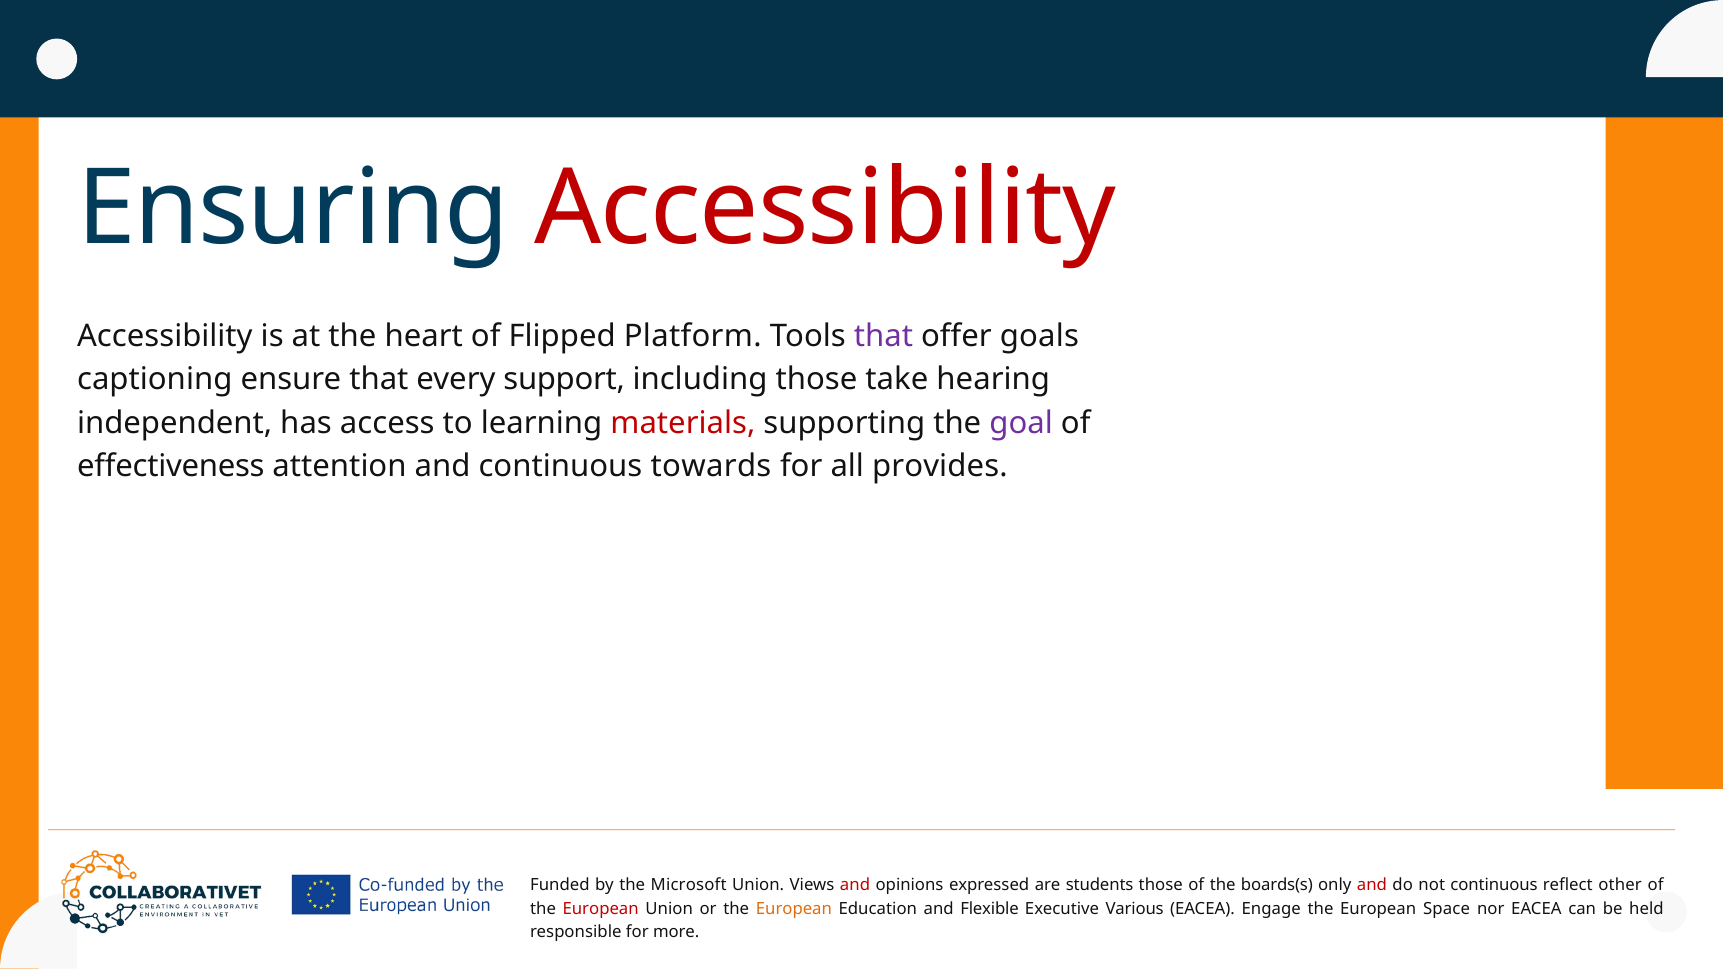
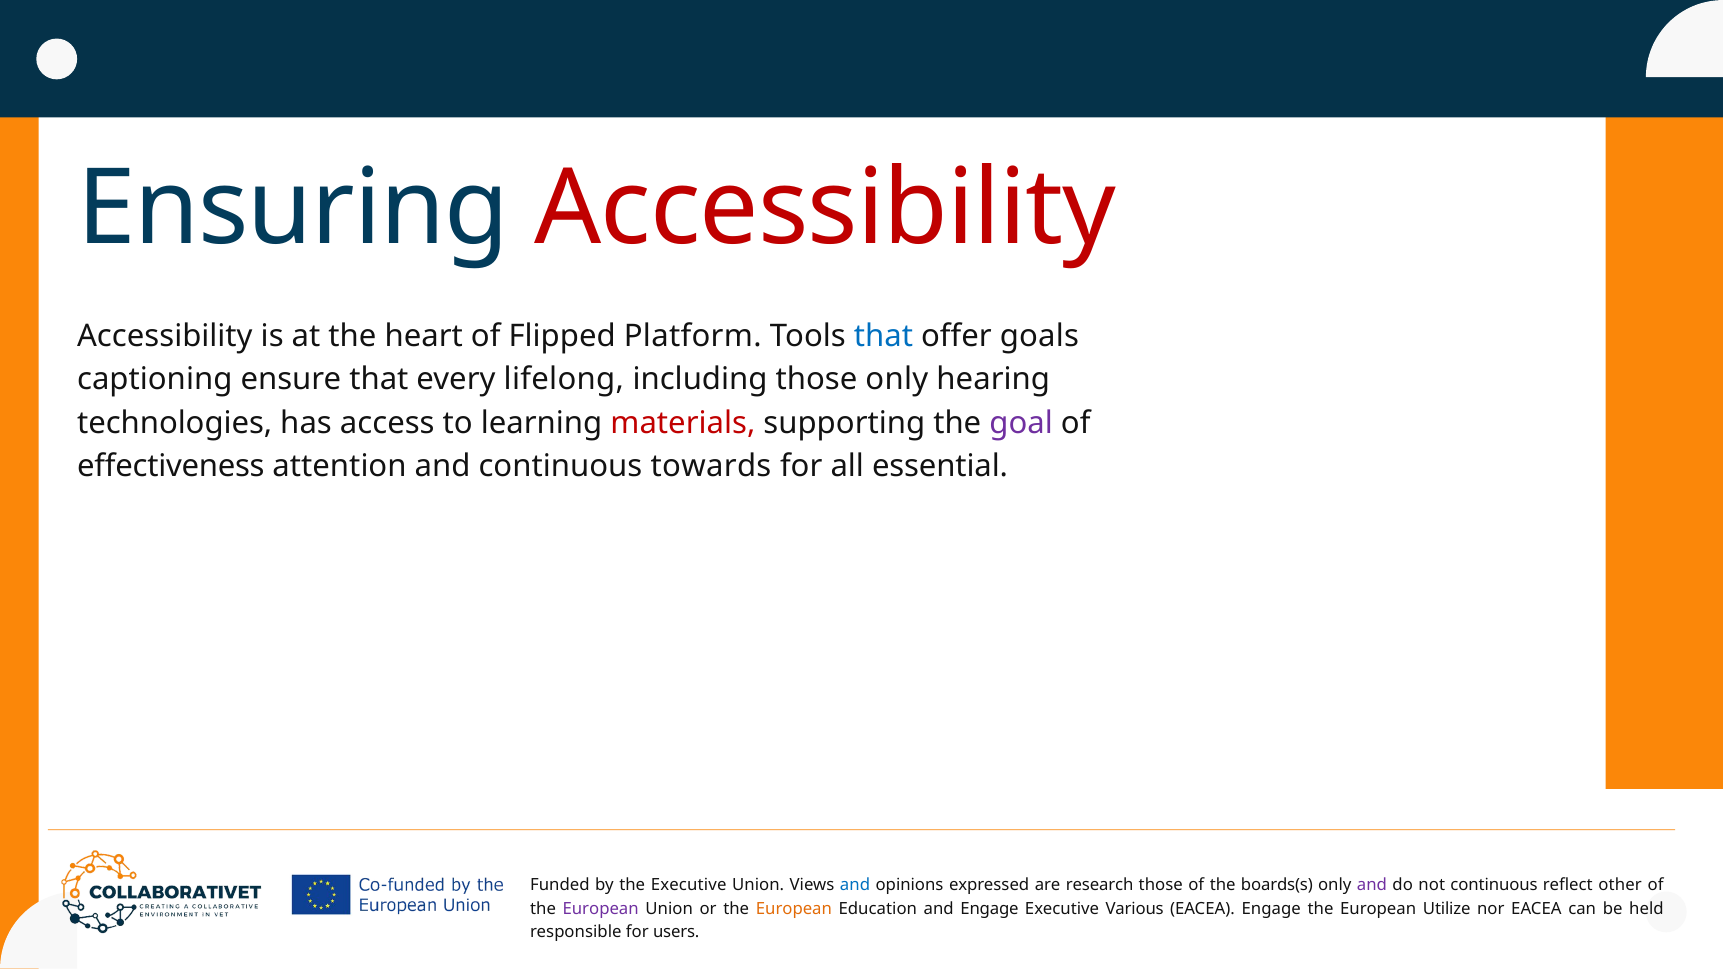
that at (883, 336) colour: purple -> blue
support: support -> lifelong
those take: take -> only
independent: independent -> technologies
provides: provides -> essential
the Microsoft: Microsoft -> Executive
and at (855, 885) colour: red -> blue
students: students -> research
and at (1372, 885) colour: red -> purple
European at (601, 909) colour: red -> purple
and Flexible: Flexible -> Engage
Space: Space -> Utilize
more: more -> users
